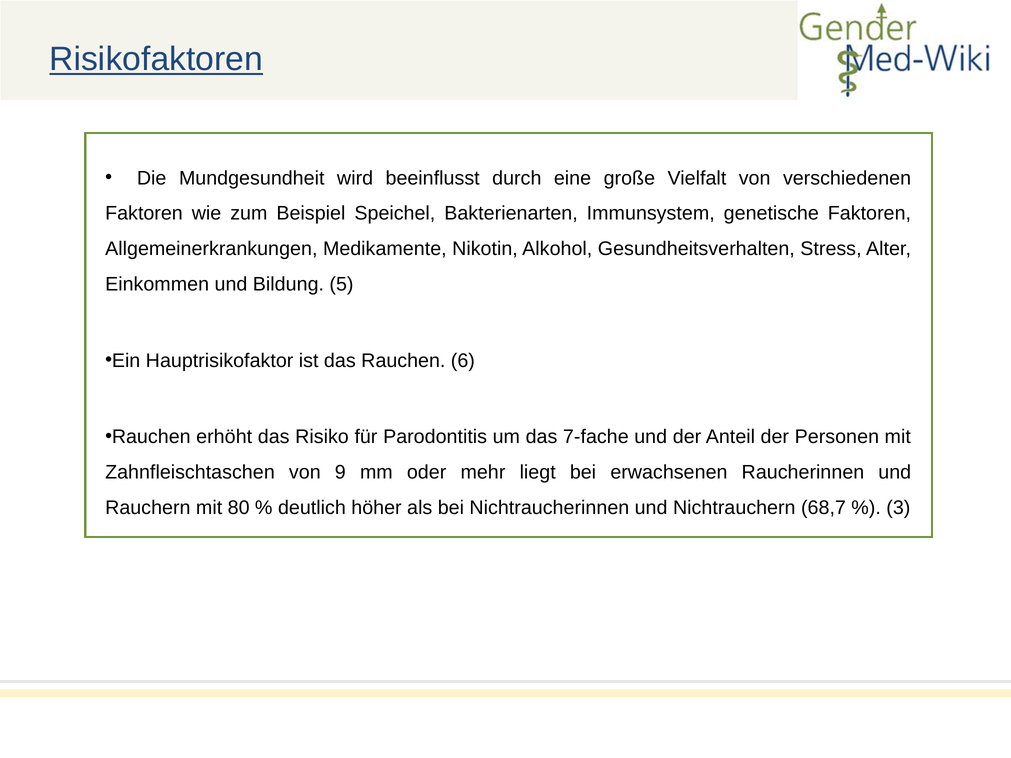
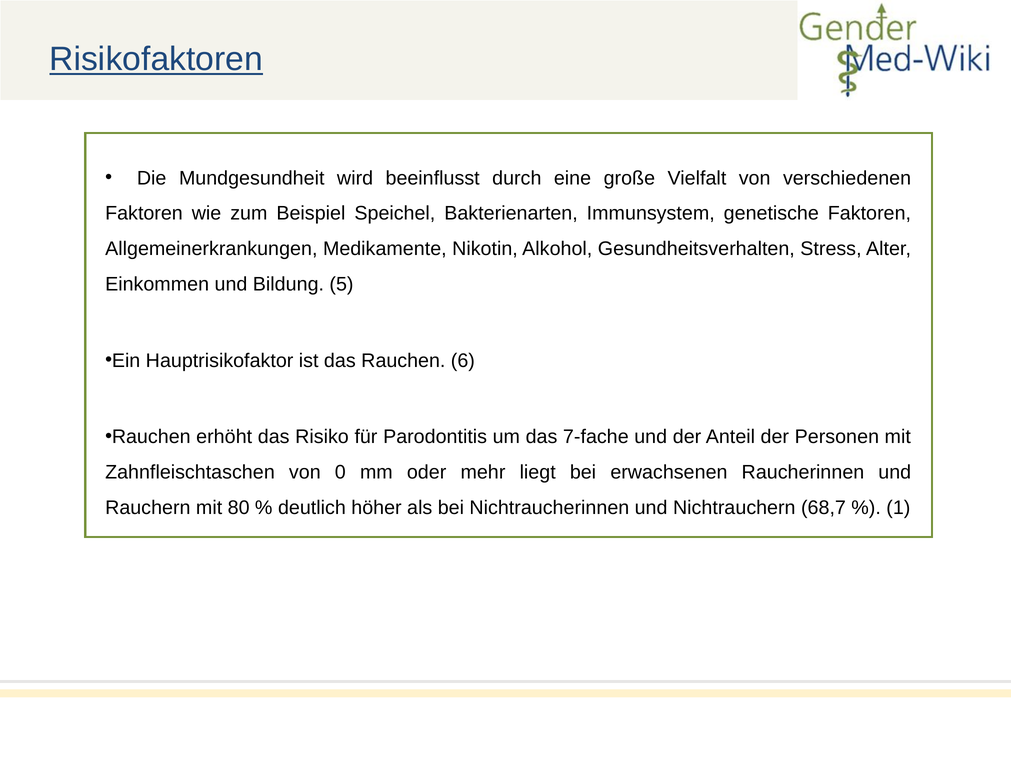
9: 9 -> 0
3: 3 -> 1
